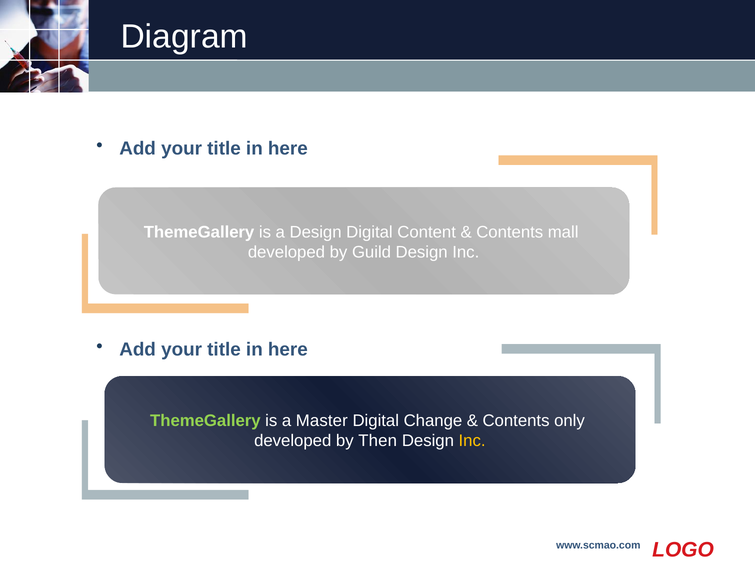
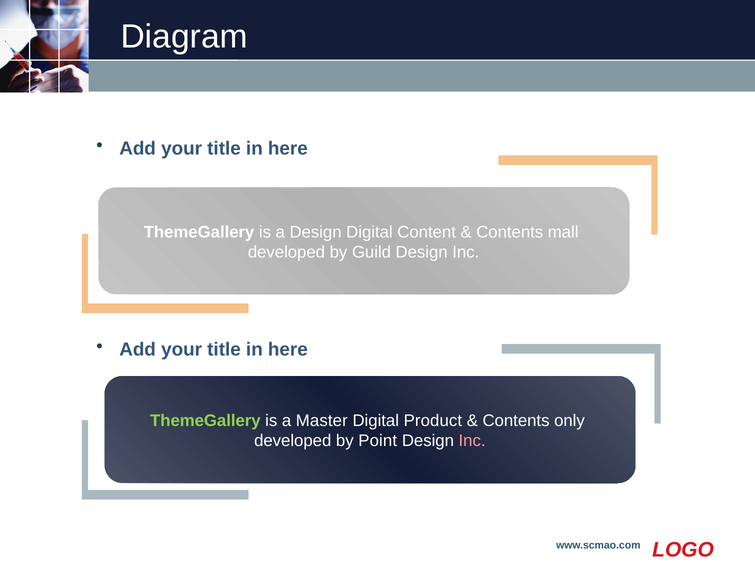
Change: Change -> Product
Then: Then -> Point
Inc at (472, 441) colour: yellow -> pink
